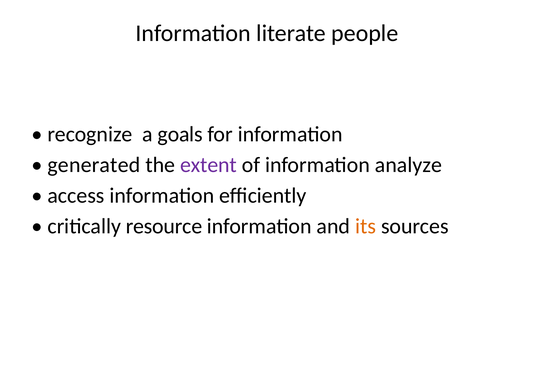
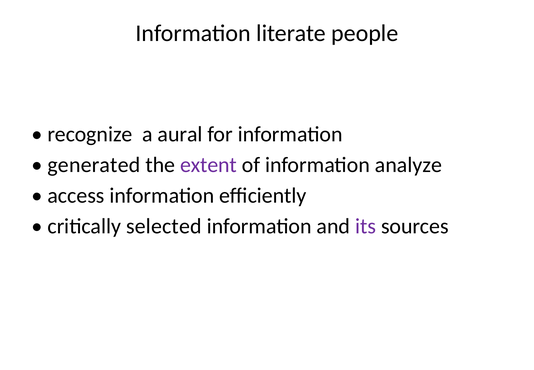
goals: goals -> aural
resource: resource -> selected
its colour: orange -> purple
